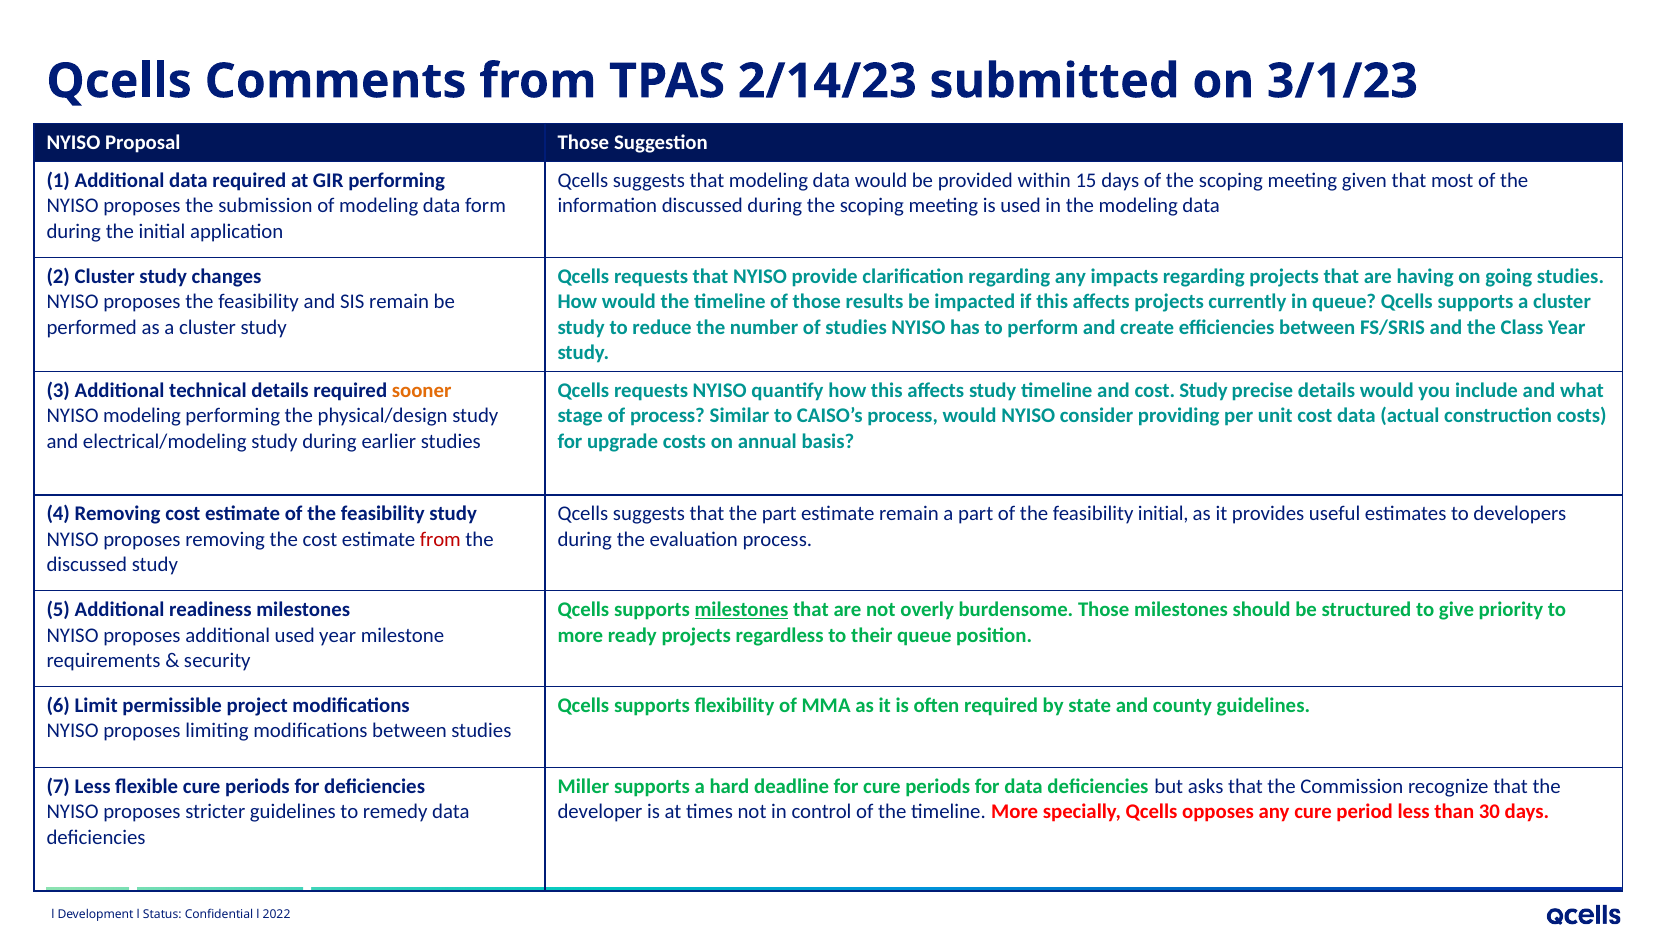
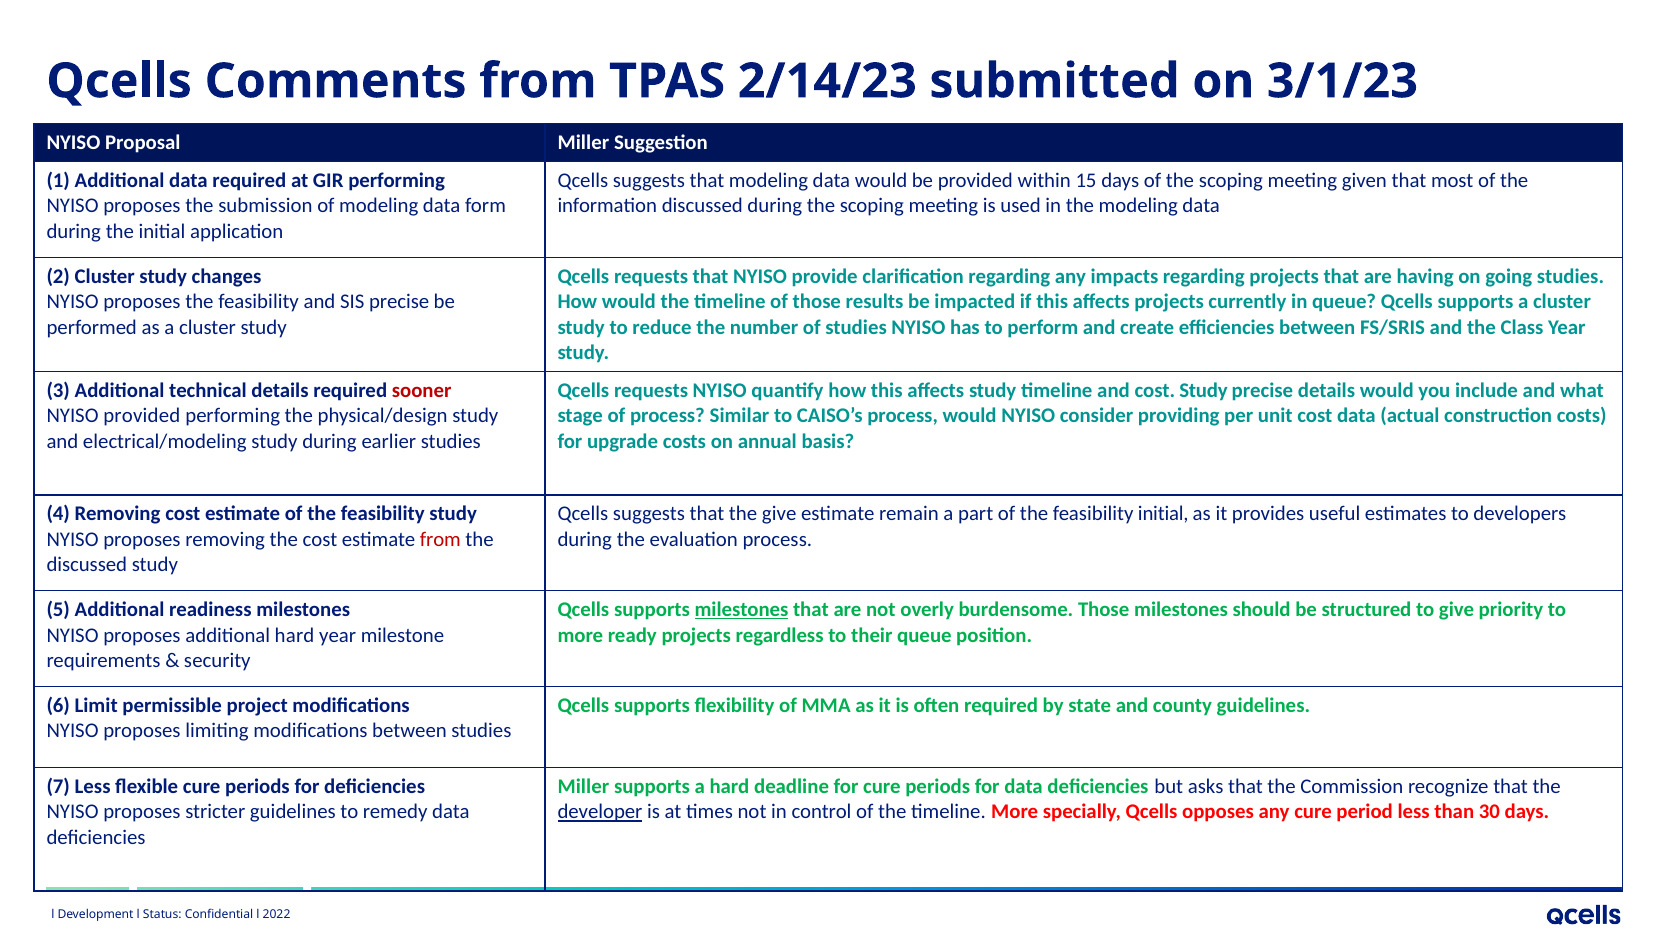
Proposal Those: Those -> Miller
SIS remain: remain -> precise
sooner colour: orange -> red
NYISO modeling: modeling -> provided
the part: part -> give
additional used: used -> hard
developer underline: none -> present
